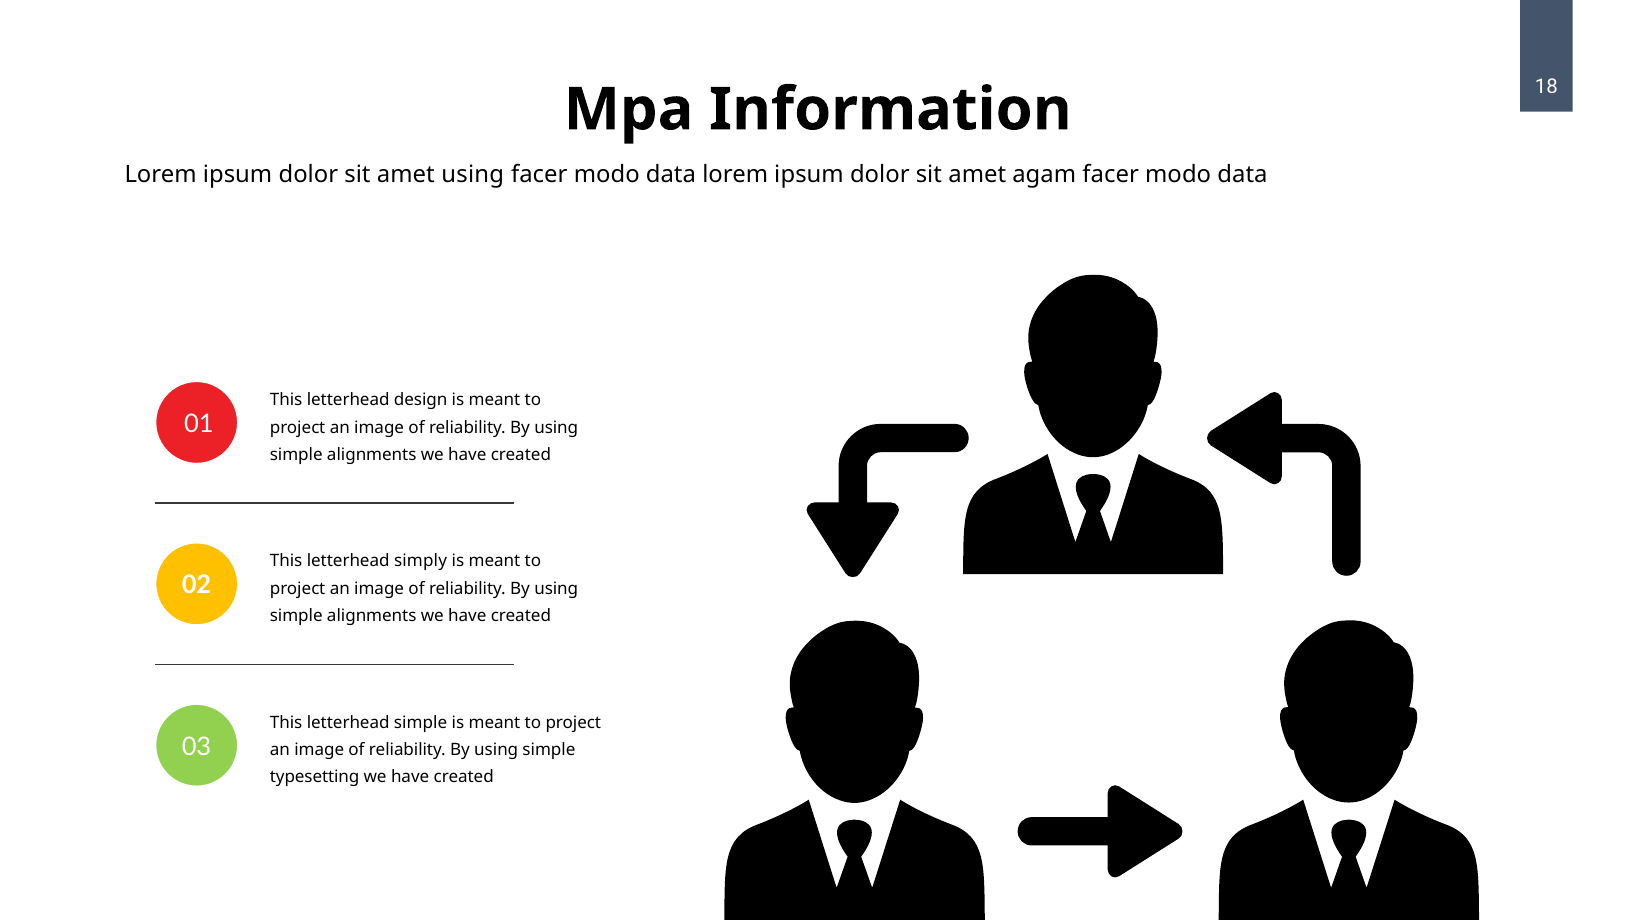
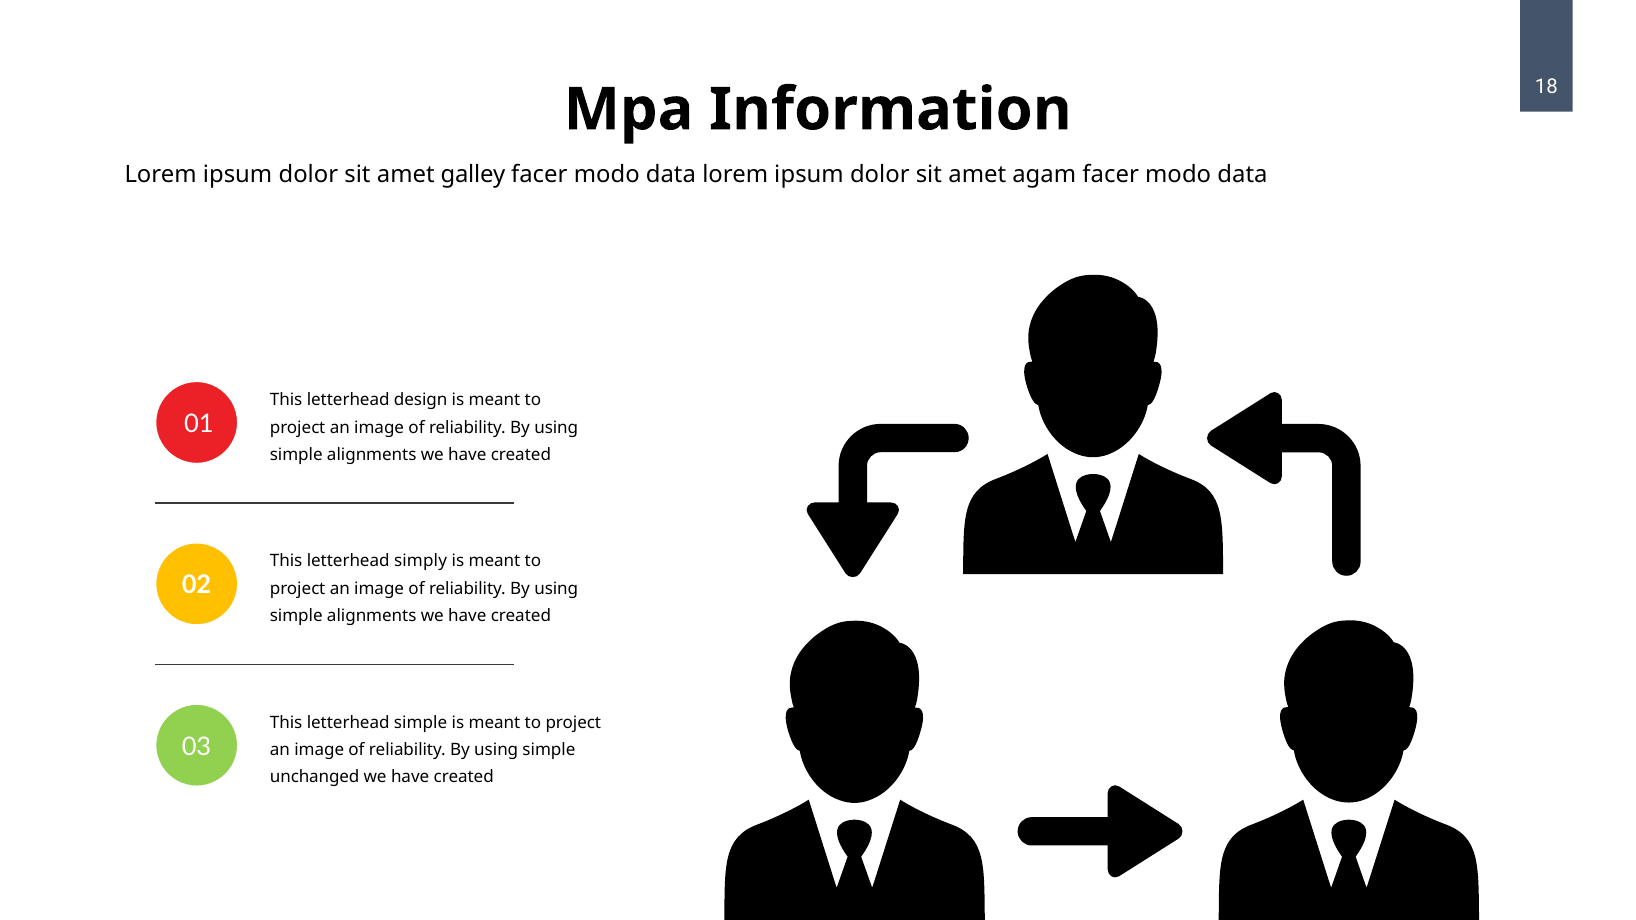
amet using: using -> galley
typesetting: typesetting -> unchanged
